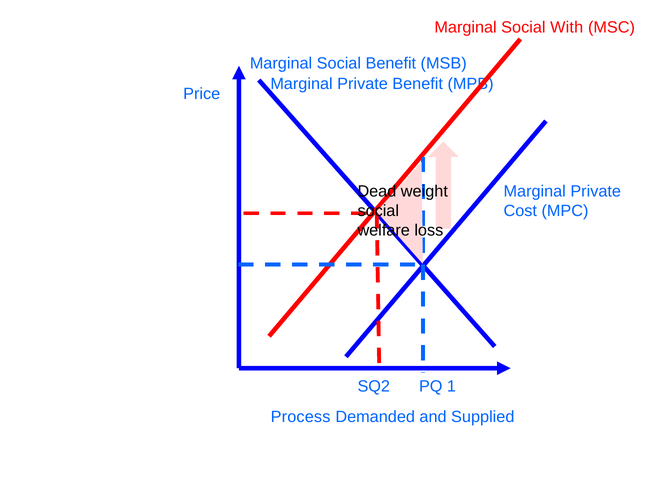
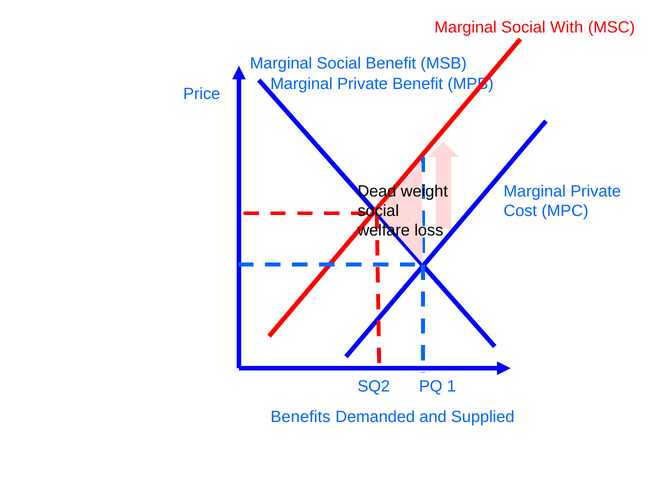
Process: Process -> Benefits
